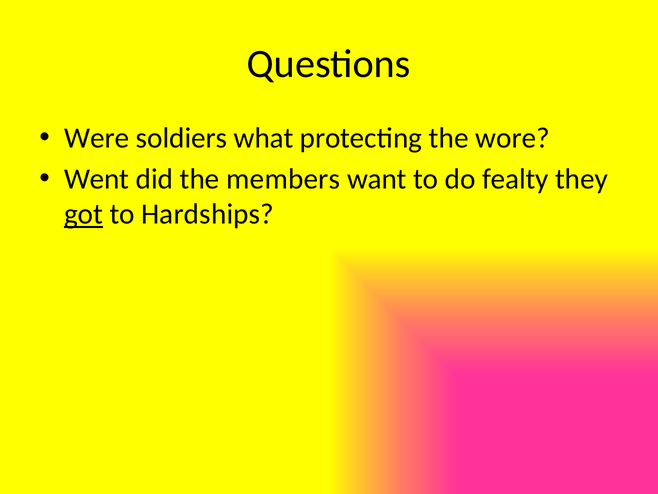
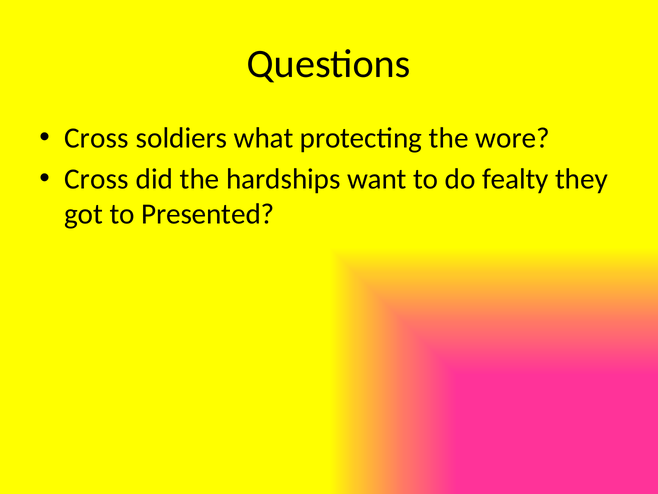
Were at (97, 138): Were -> Cross
Went at (97, 179): Went -> Cross
members: members -> hardships
got underline: present -> none
Hardships: Hardships -> Presented
